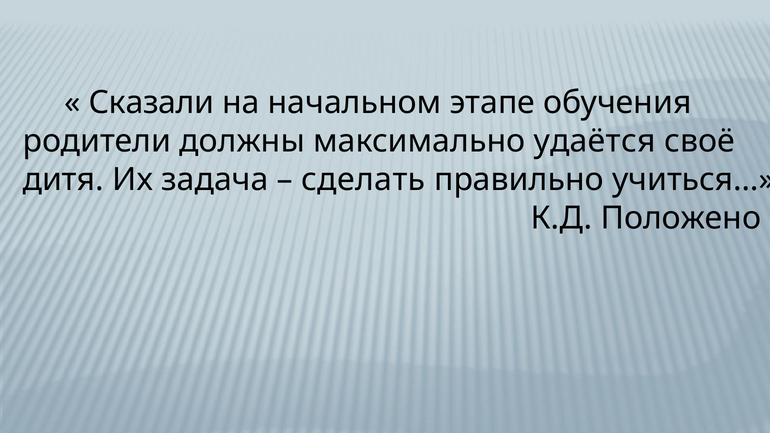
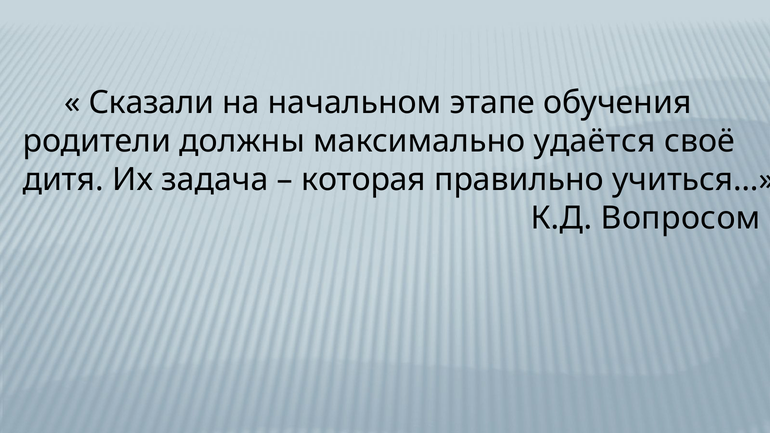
сделать: сделать -> которая
Положено: Положено -> Вопросом
